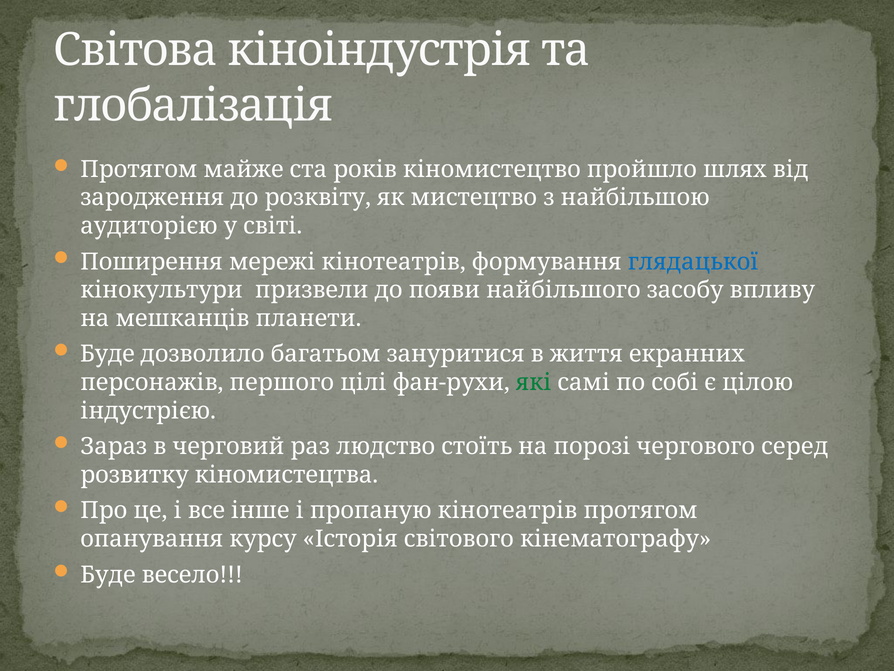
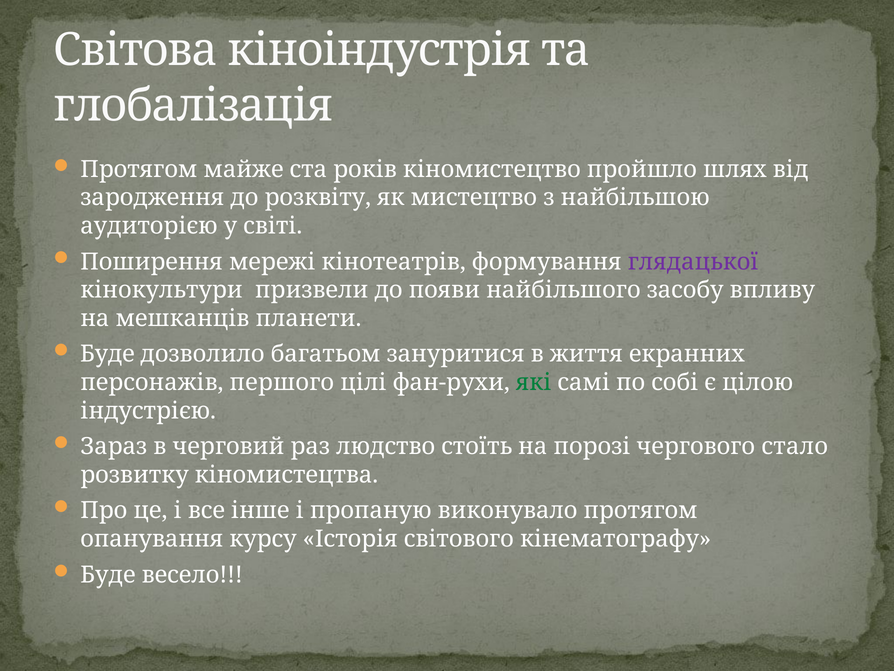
глядацької colour: blue -> purple
серед: серед -> стало
пропаную кінотеатрів: кінотеатрів -> виконувало
